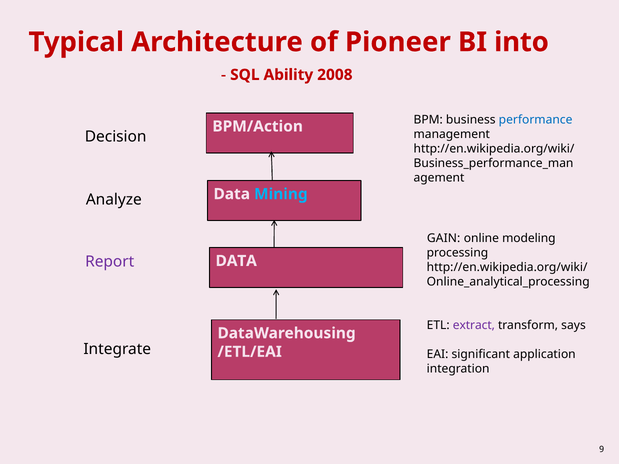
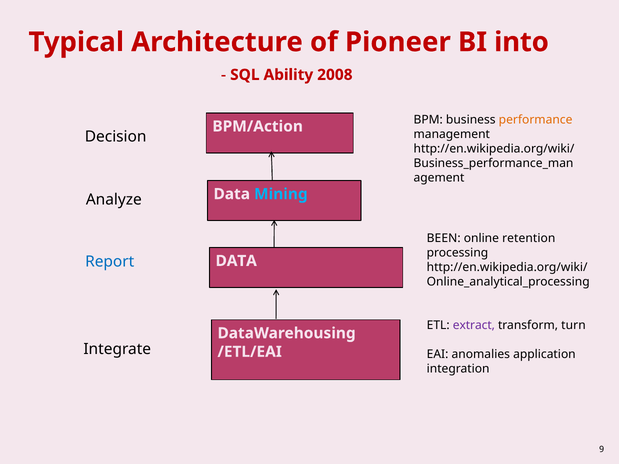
performance colour: blue -> orange
GAIN: GAIN -> BEEN
modeling: modeling -> retention
Report colour: purple -> blue
says: says -> turn
significant: significant -> anomalies
